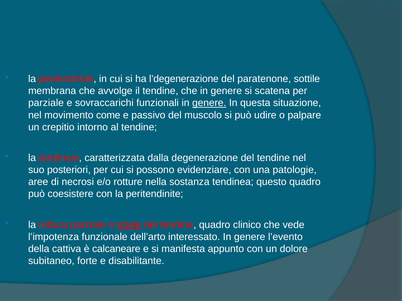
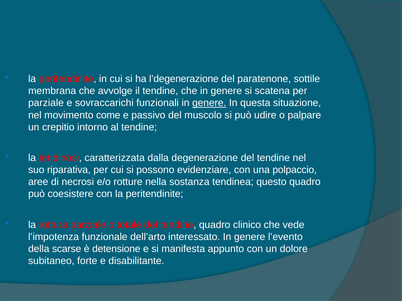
posteriori: posteriori -> riparativa
patologie: patologie -> polpaccio
totale underline: present -> none
cattiva: cattiva -> scarse
calcaneare: calcaneare -> detensione
